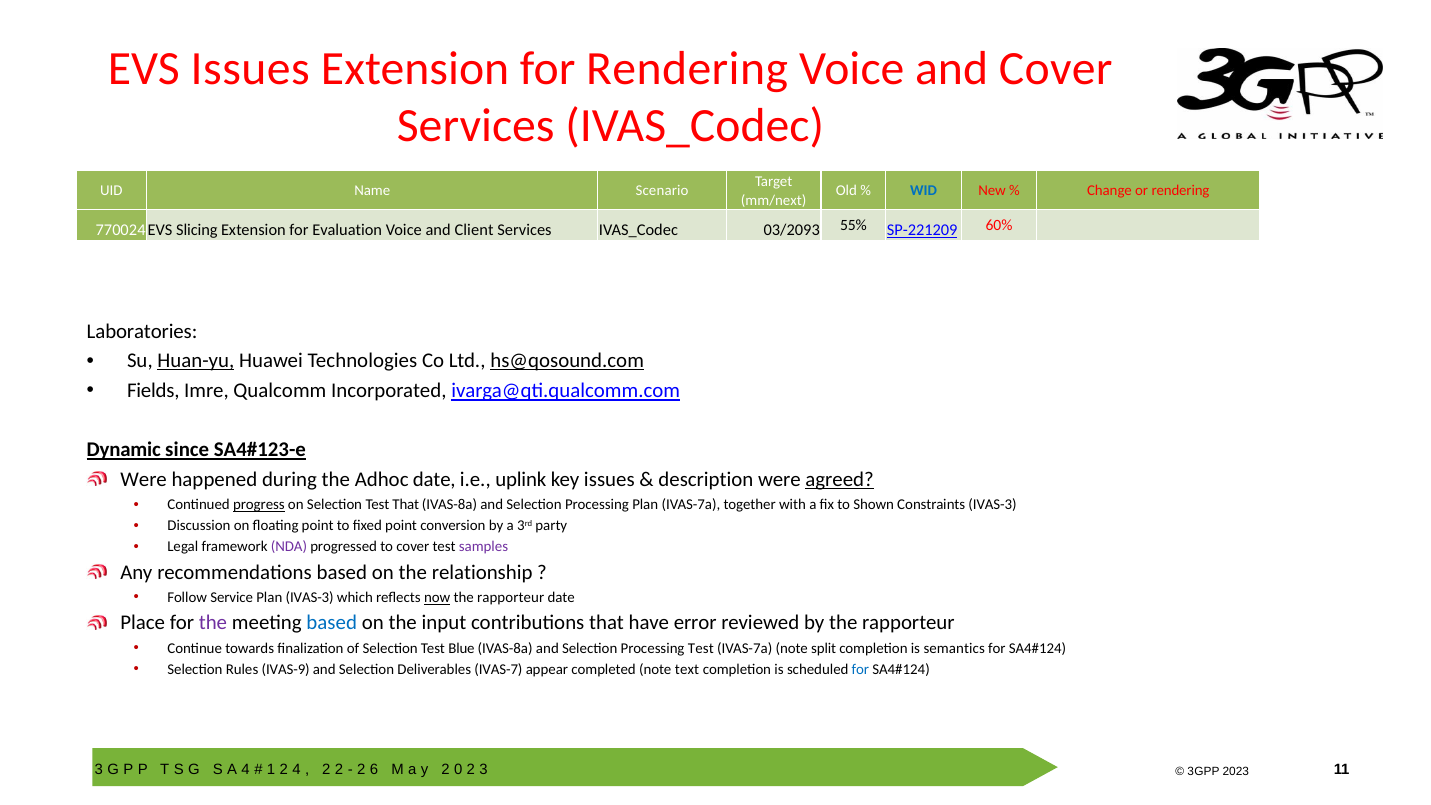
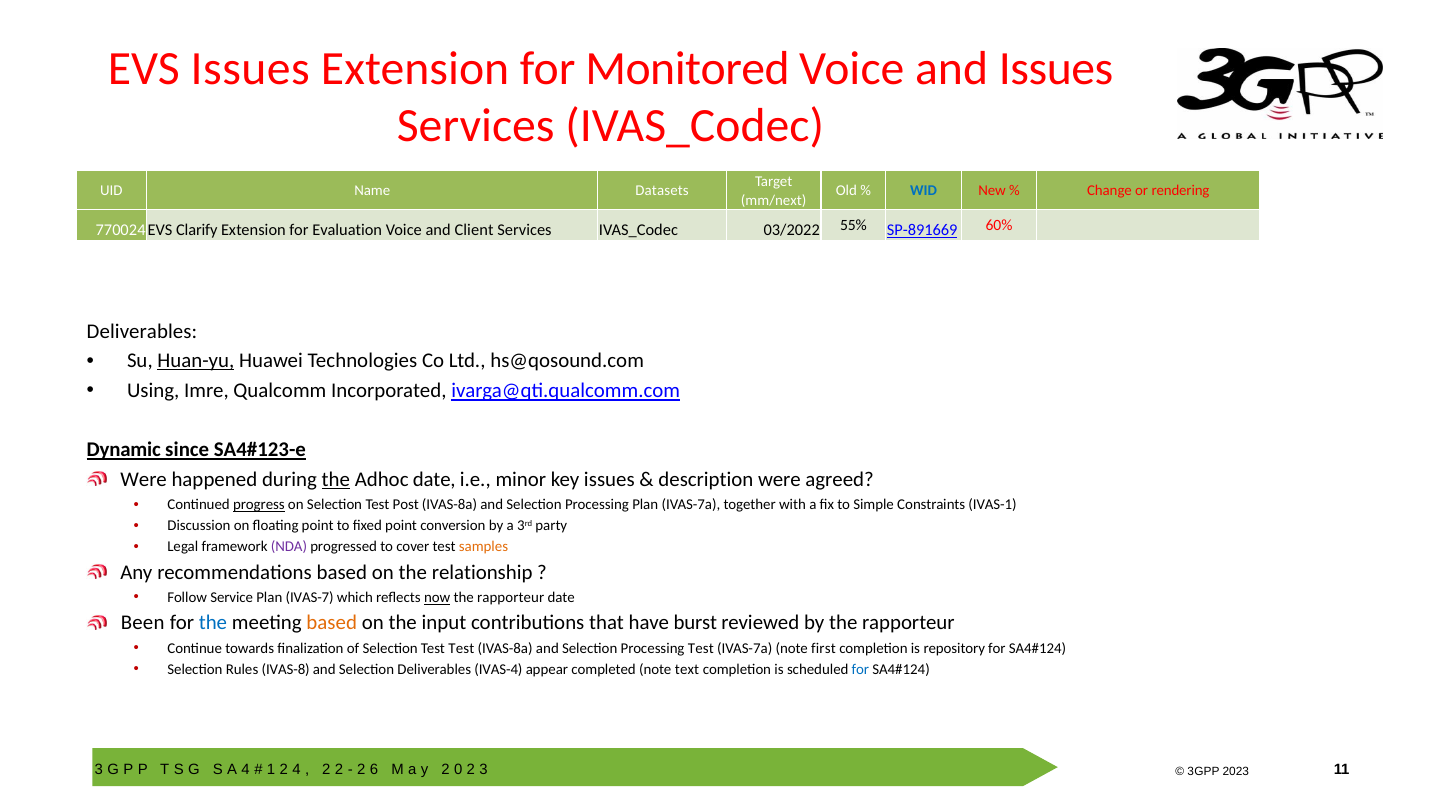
for Rendering: Rendering -> Monitored
and Cover: Cover -> Issues
Scenario: Scenario -> Datasets
Slicing: Slicing -> Clarify
03/2093: 03/2093 -> 03/2022
SP-221209: SP-221209 -> SP-891669
Laboratories at (142, 331): Laboratories -> Deliverables
hs@qosound.com underline: present -> none
Fields: Fields -> Using
the at (336, 479) underline: none -> present
uplink: uplink -> minor
agreed underline: present -> none
Test That: That -> Post
Shown: Shown -> Simple
Constraints IVAS-3: IVAS-3 -> IVAS-1
samples colour: purple -> orange
Plan IVAS-3: IVAS-3 -> IVAS-7
Place: Place -> Been
the at (213, 623) colour: purple -> blue
based at (332, 623) colour: blue -> orange
error: error -> burst
Test Blue: Blue -> Test
split: split -> first
semantics: semantics -> repository
IVAS-9: IVAS-9 -> IVAS-8
IVAS-7: IVAS-7 -> IVAS-4
